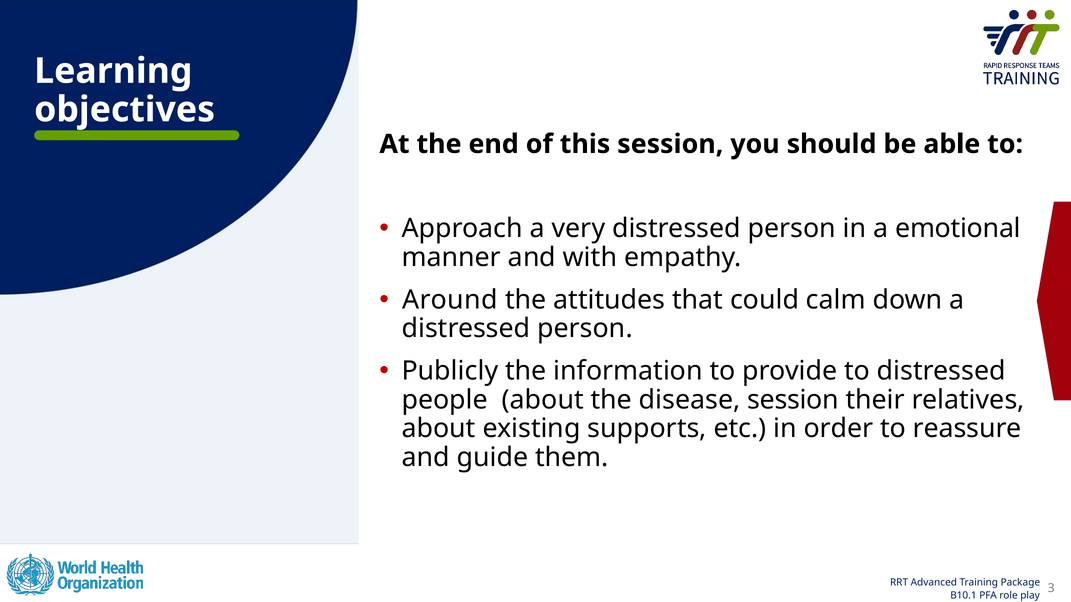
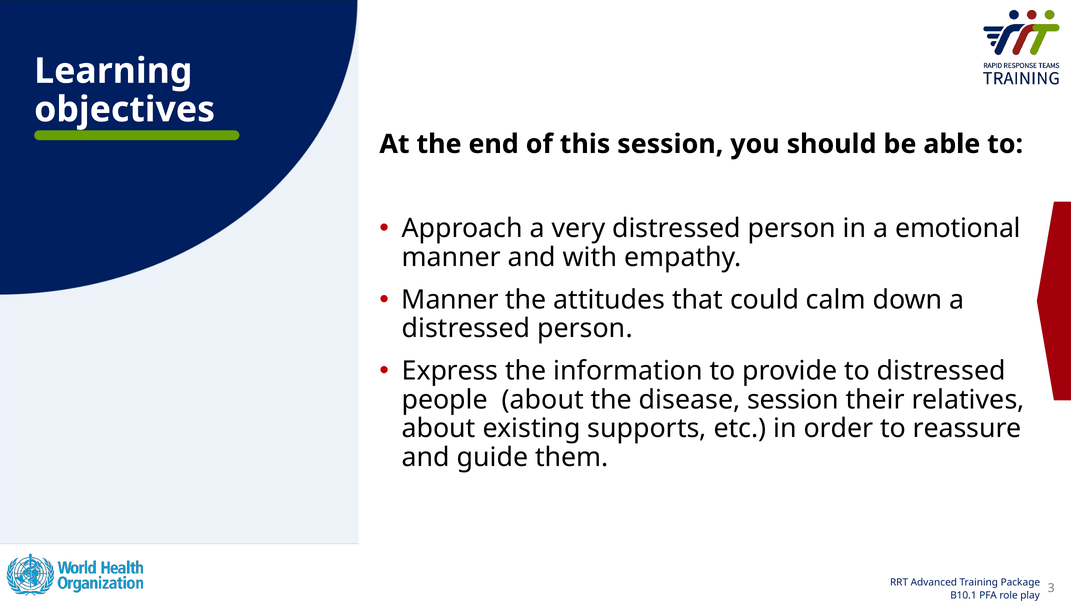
Around at (450, 300): Around -> Manner
Publicly: Publicly -> Express
